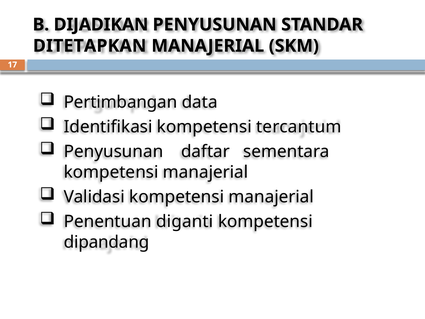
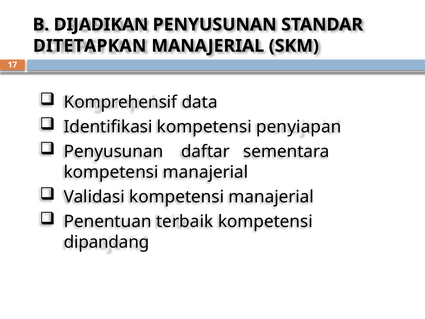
Pertimbangan: Pertimbangan -> Komprehensif
tercantum: tercantum -> penyiapan
diganti: diganti -> terbaik
